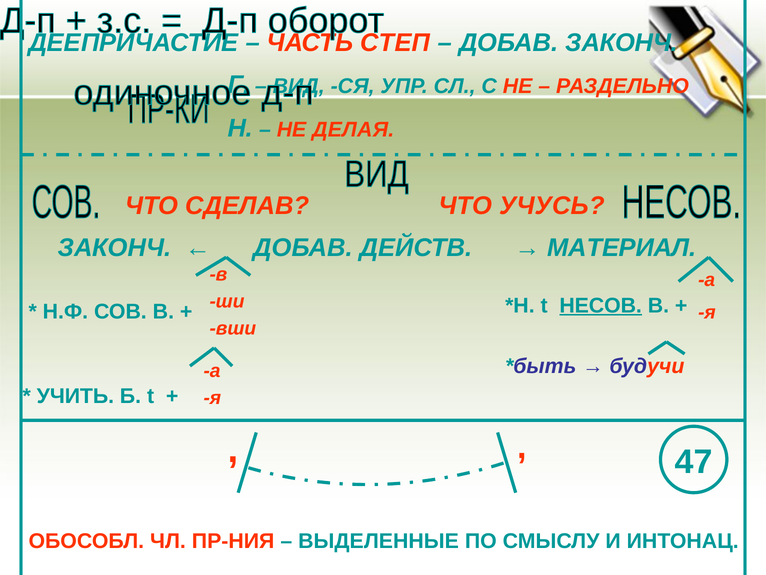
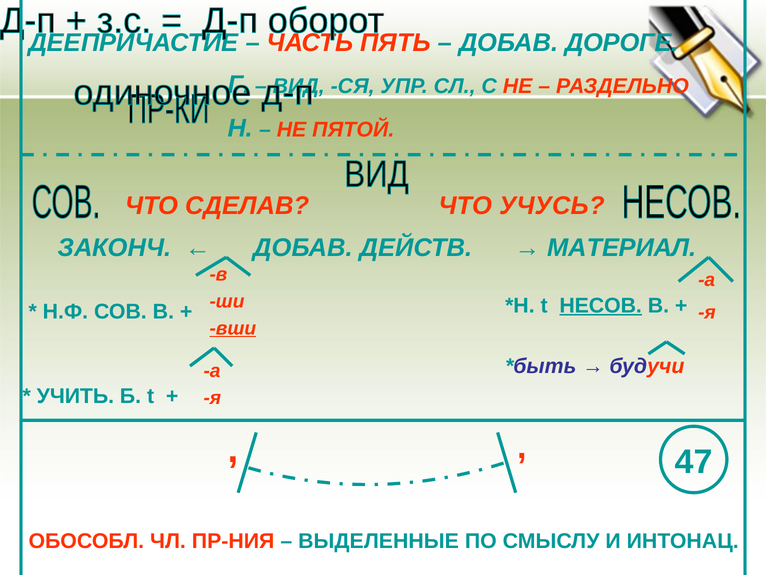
СТЕП: СТЕП -> ПЯТЬ
ДОБАВ ЗАКОНЧ: ЗАКОНЧ -> ДОРОГЕ
ДЕЛАЯ: ДЕЛАЯ -> ПЯТОЙ
вши underline: none -> present
